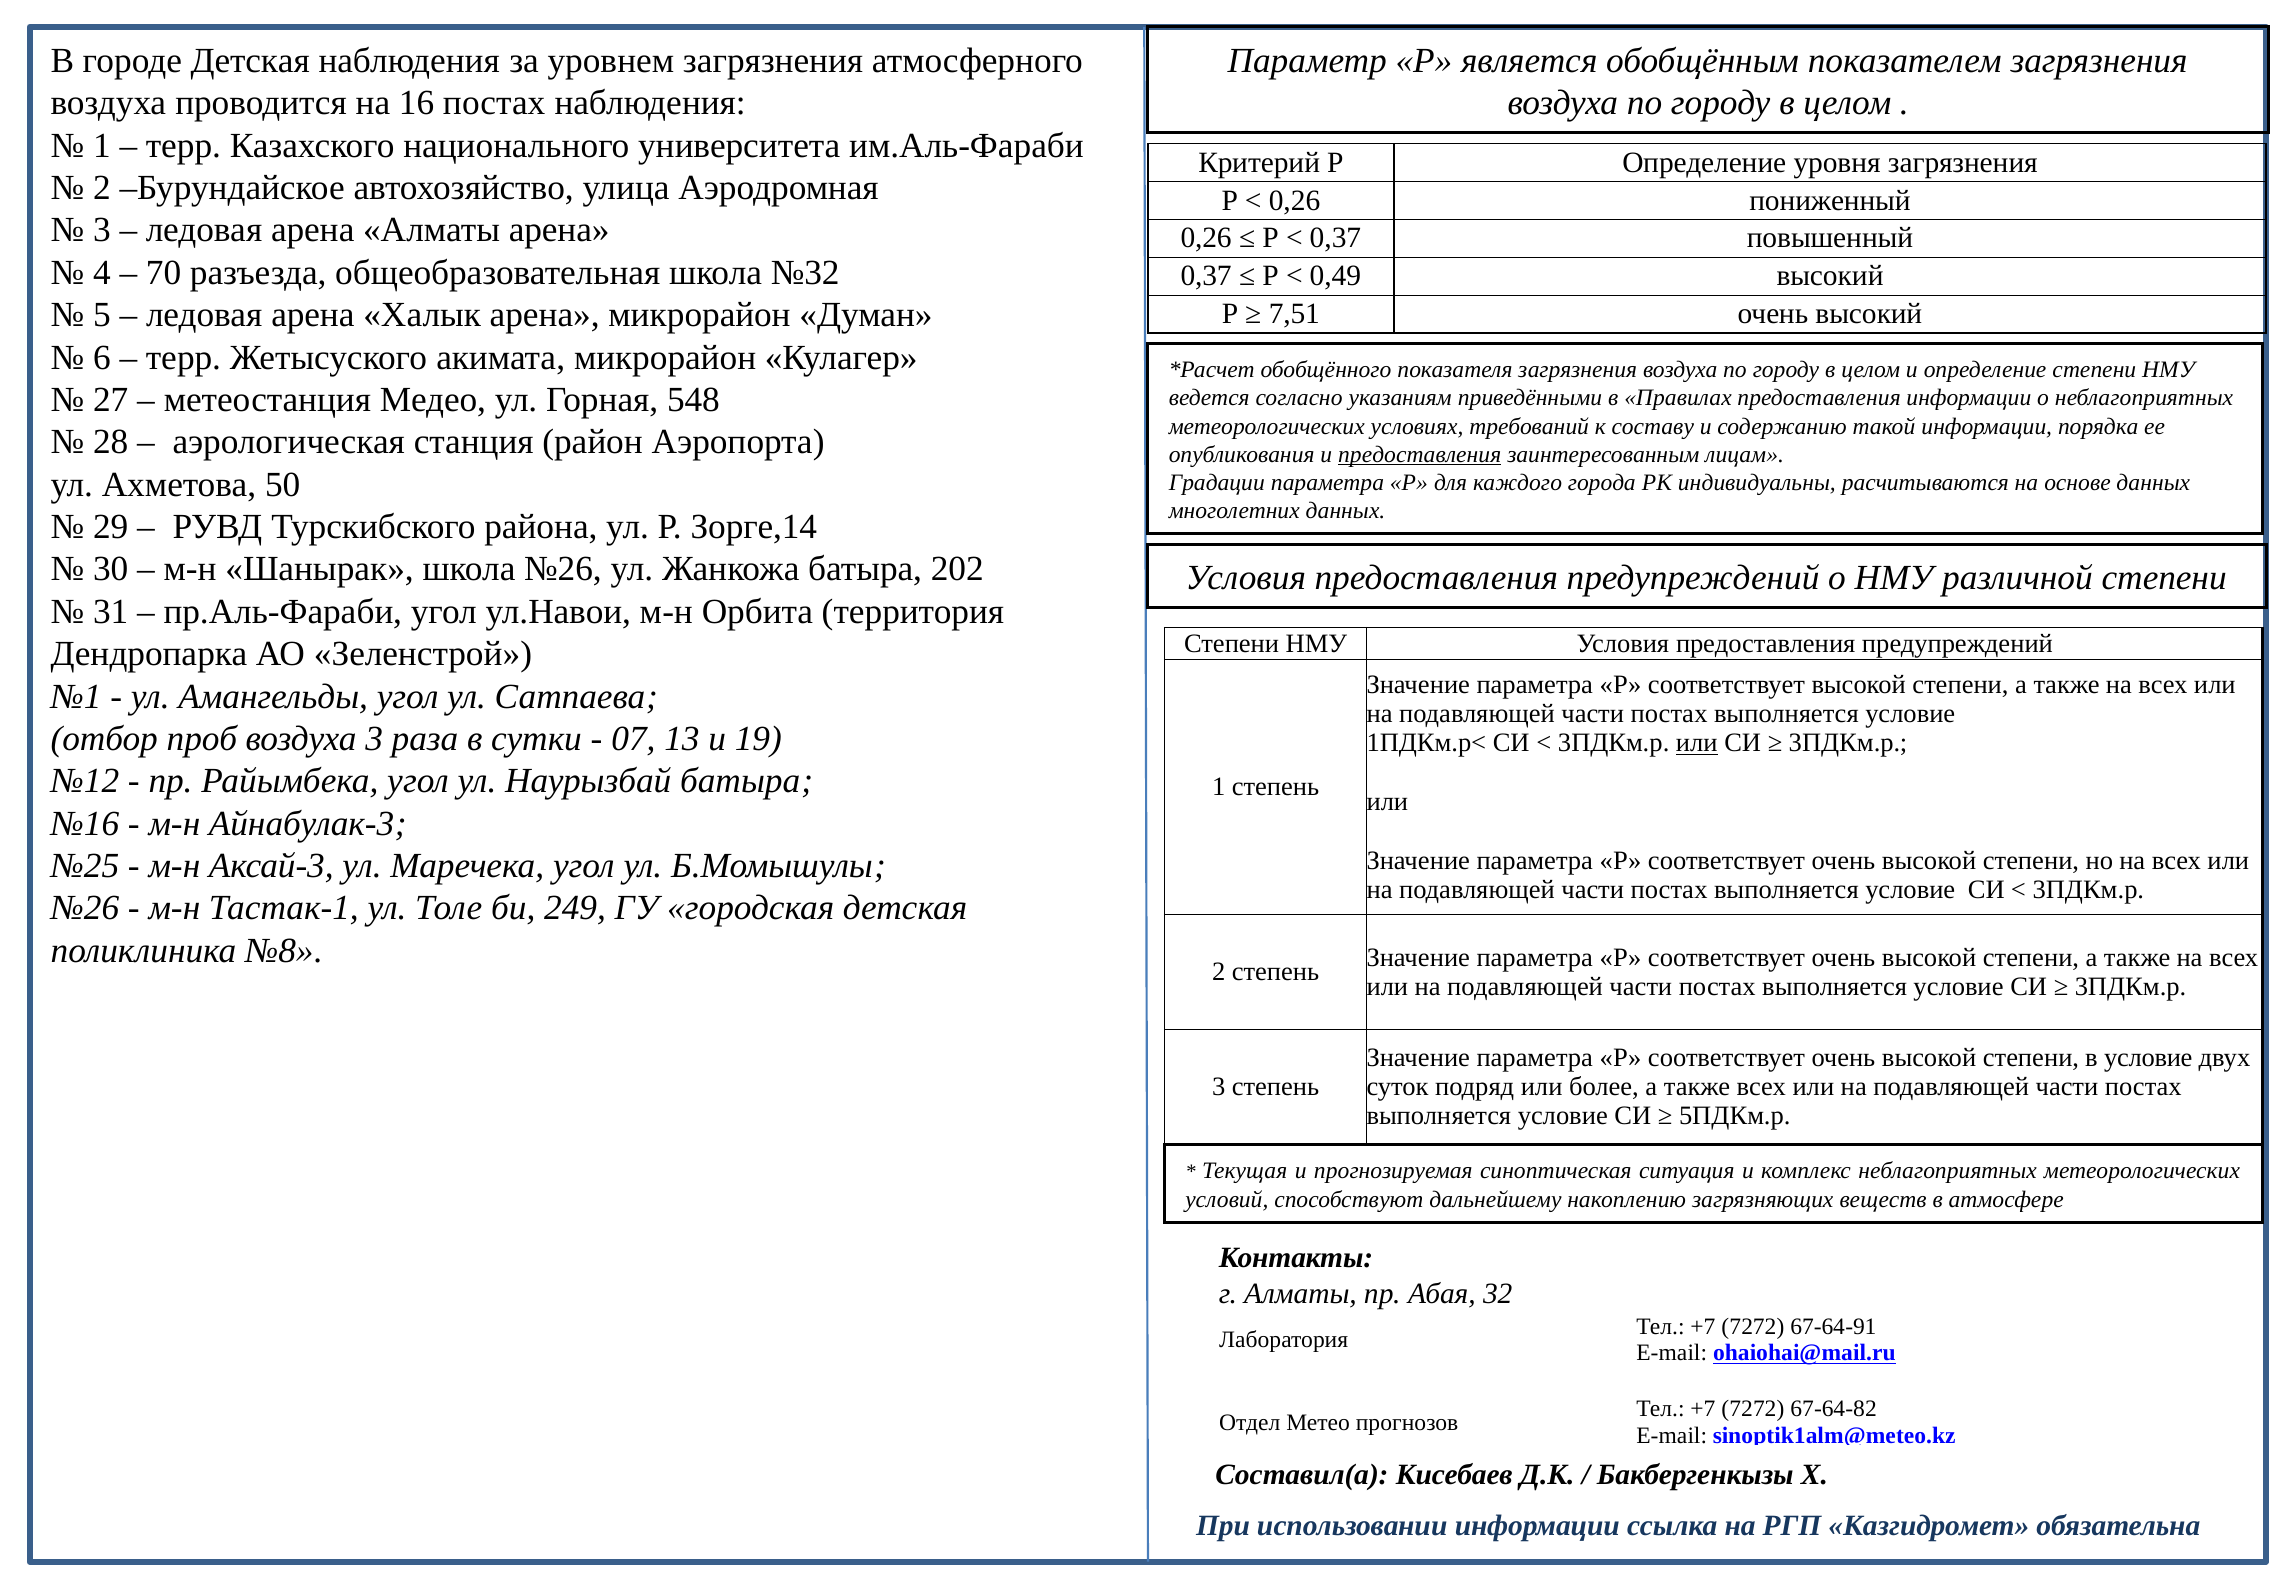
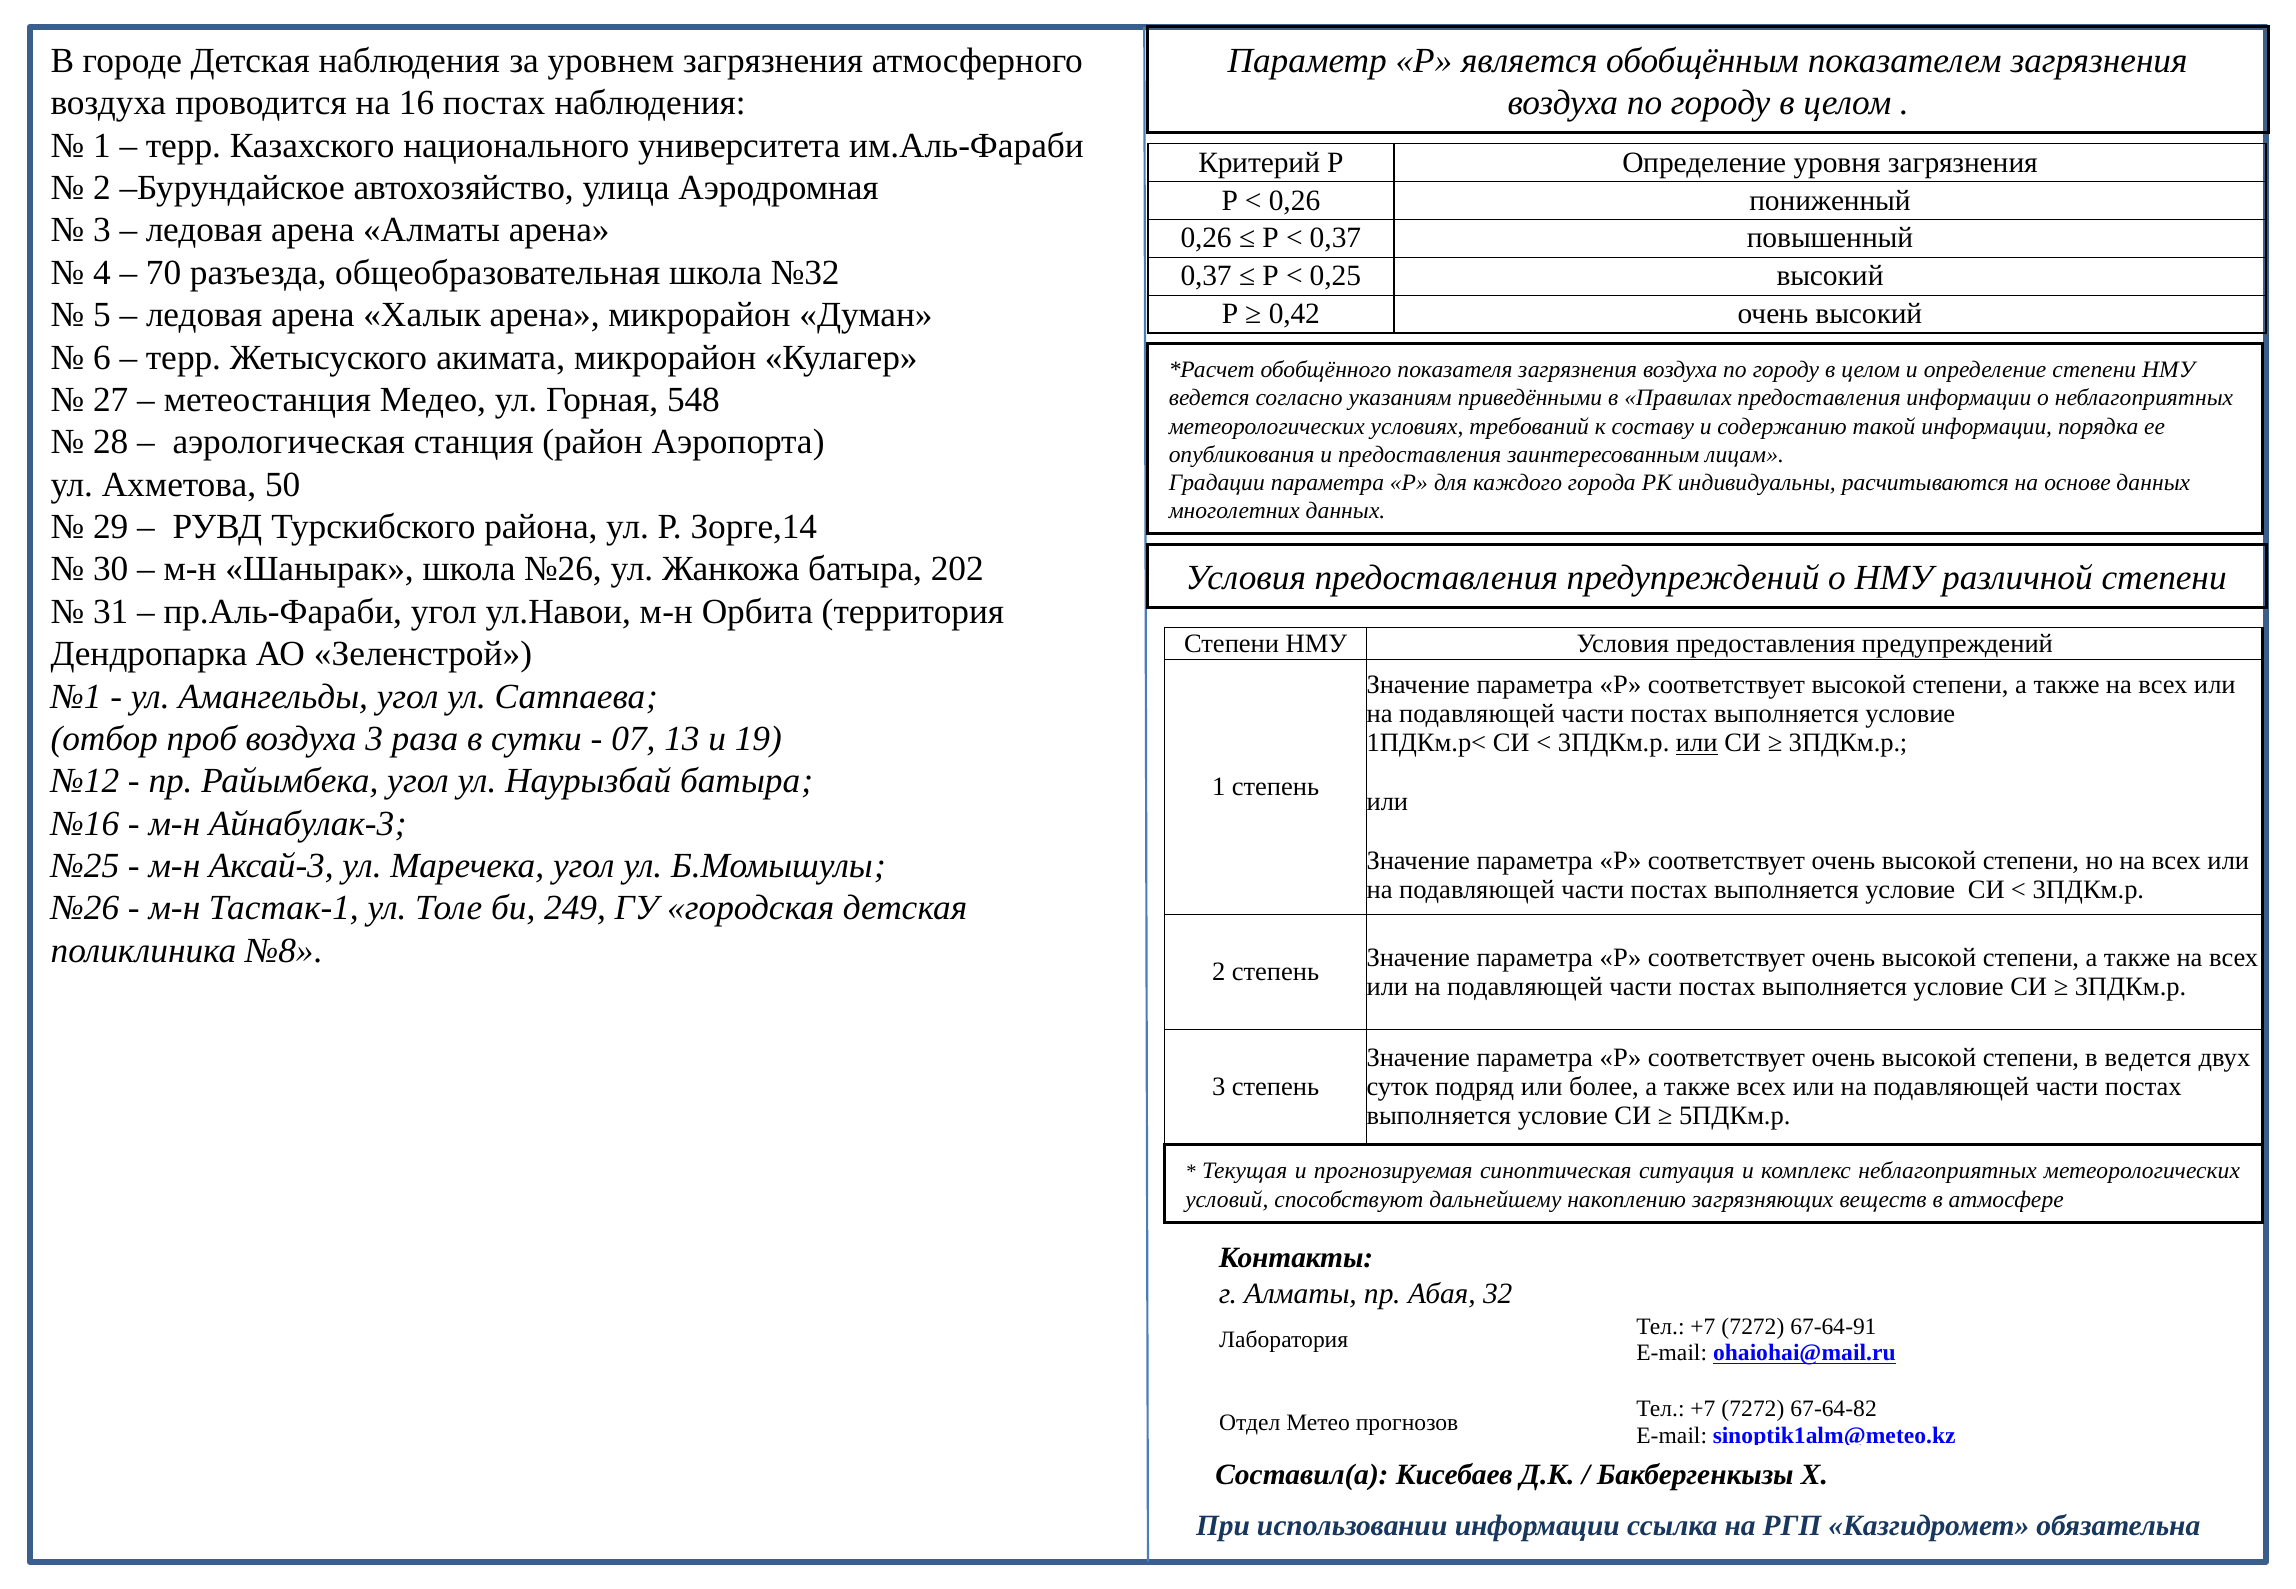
0,49: 0,49 -> 0,25
7,51: 7,51 -> 0,42
предоставления at (1420, 455) underline: present -> none
в условие: условие -> ведется
